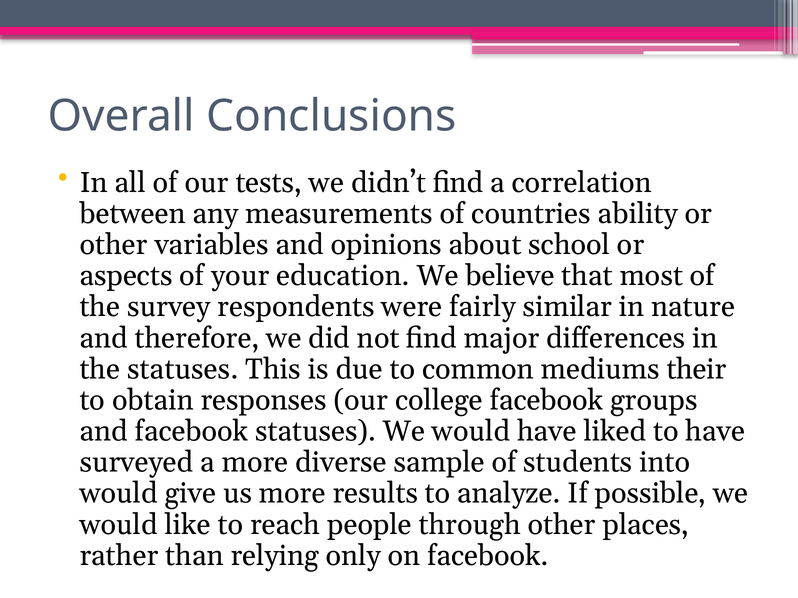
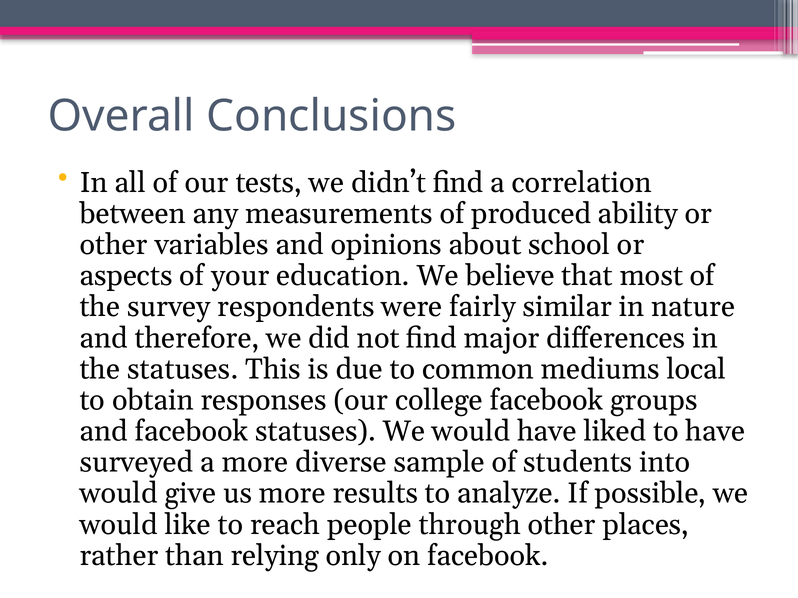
countries: countries -> produced
their: their -> local
